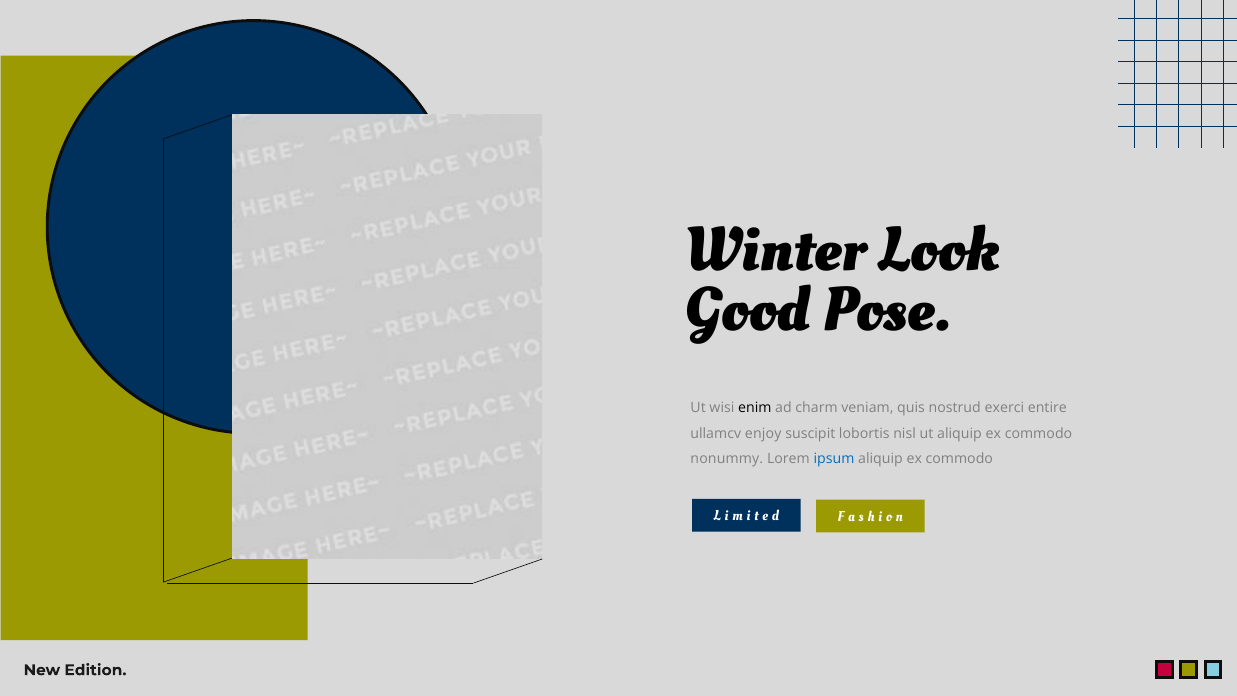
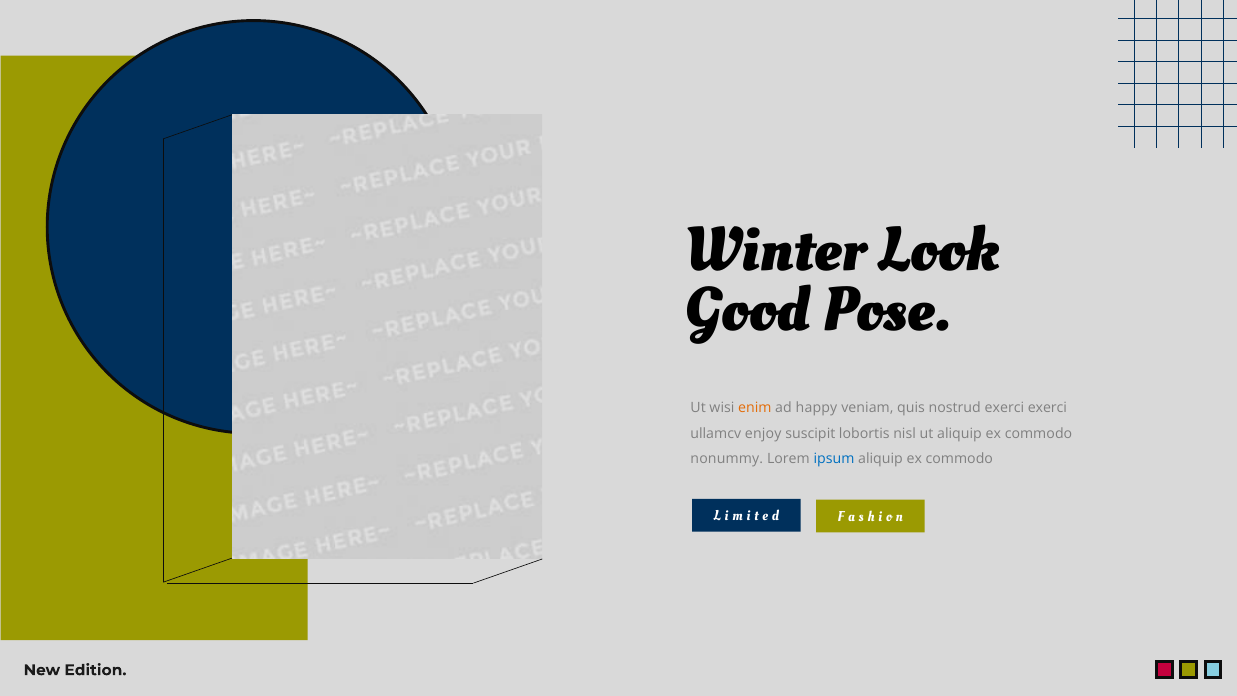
enim colour: black -> orange
charm: charm -> happy
exerci entire: entire -> exerci
